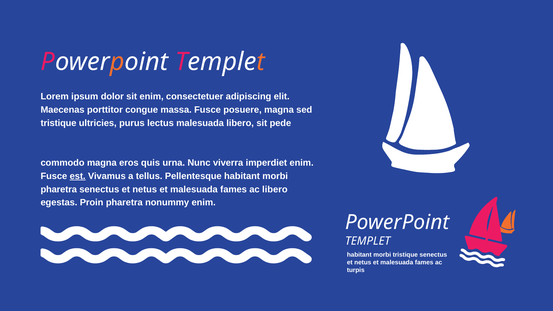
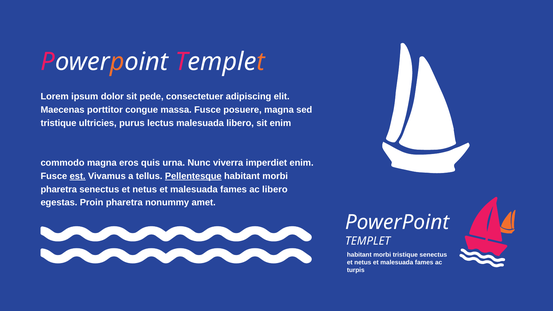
sit enim: enim -> pede
sit pede: pede -> enim
Pellentesque underline: none -> present
nonummy enim: enim -> amet
